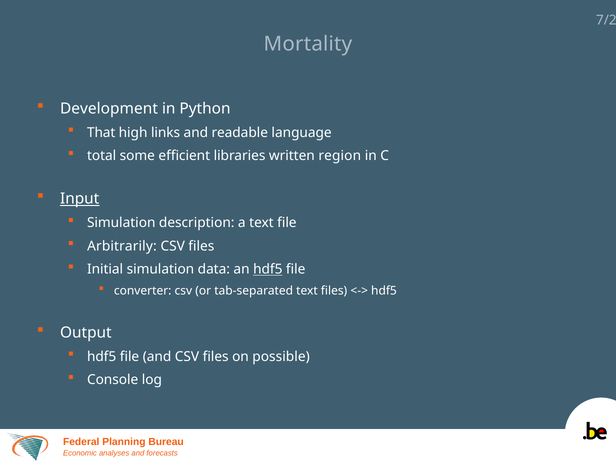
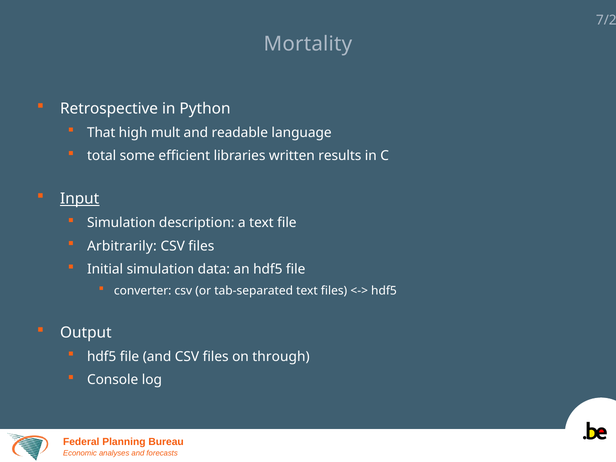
Development: Development -> Retrospective
links: links -> mult
region: region -> results
hdf5 at (268, 269) underline: present -> none
possible: possible -> through
